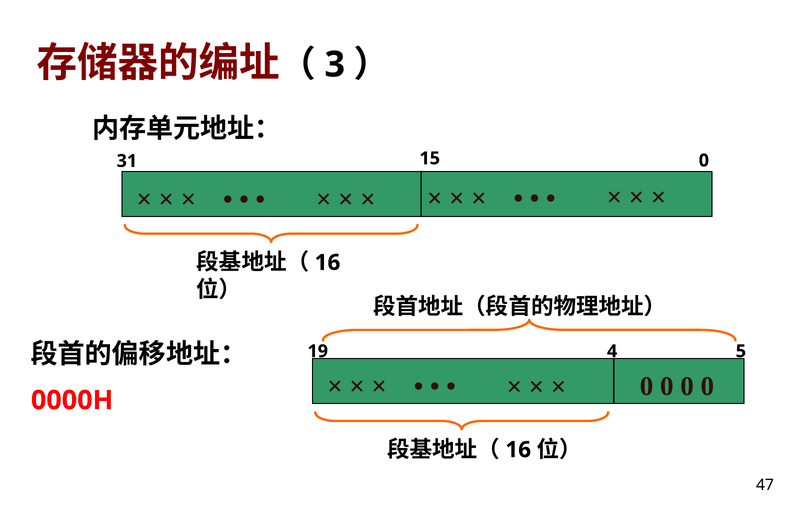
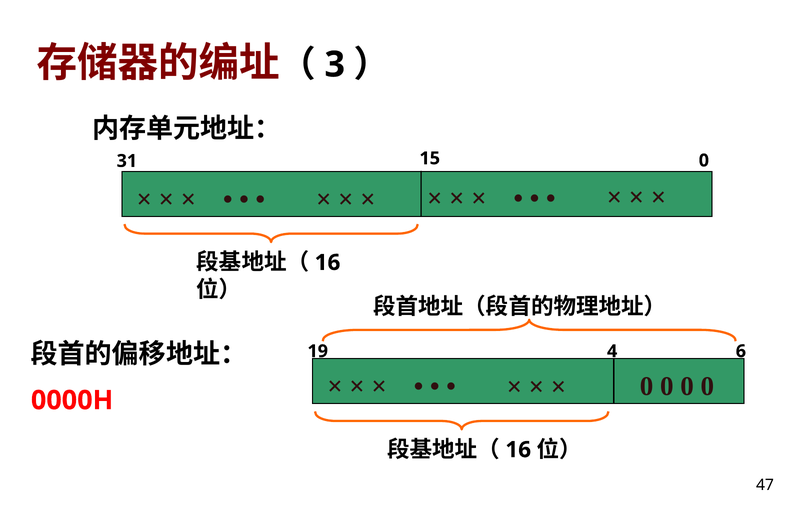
5: 5 -> 6
